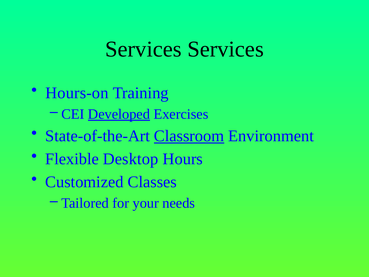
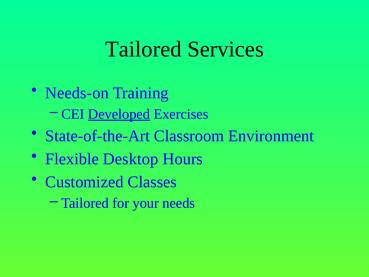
Services at (143, 49): Services -> Tailored
Hours-on: Hours-on -> Needs-on
Classroom underline: present -> none
